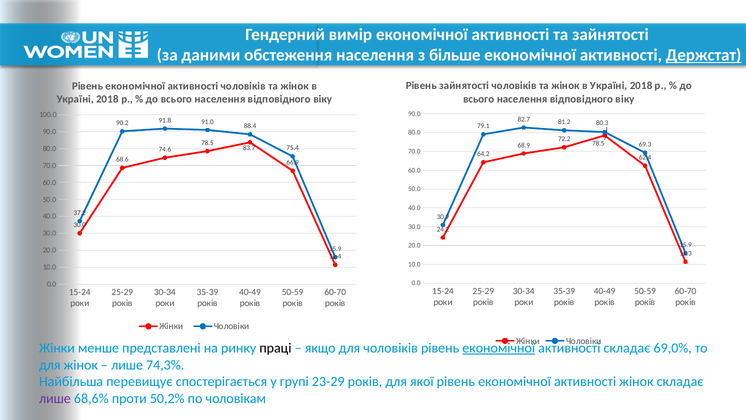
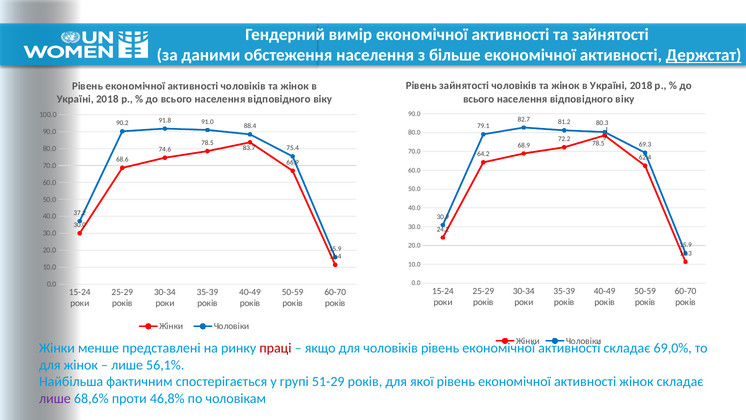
праці colour: black -> red
економічної at (499, 348) underline: present -> none
74,3%: 74,3% -> 56,1%
перевищує: перевищує -> фактичним
23-29: 23-29 -> 51-29
50,2%: 50,2% -> 46,8%
